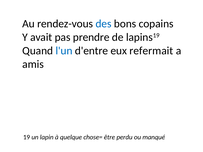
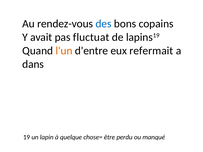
prendre: prendre -> fluctuat
l'un colour: blue -> orange
amis: amis -> dans
